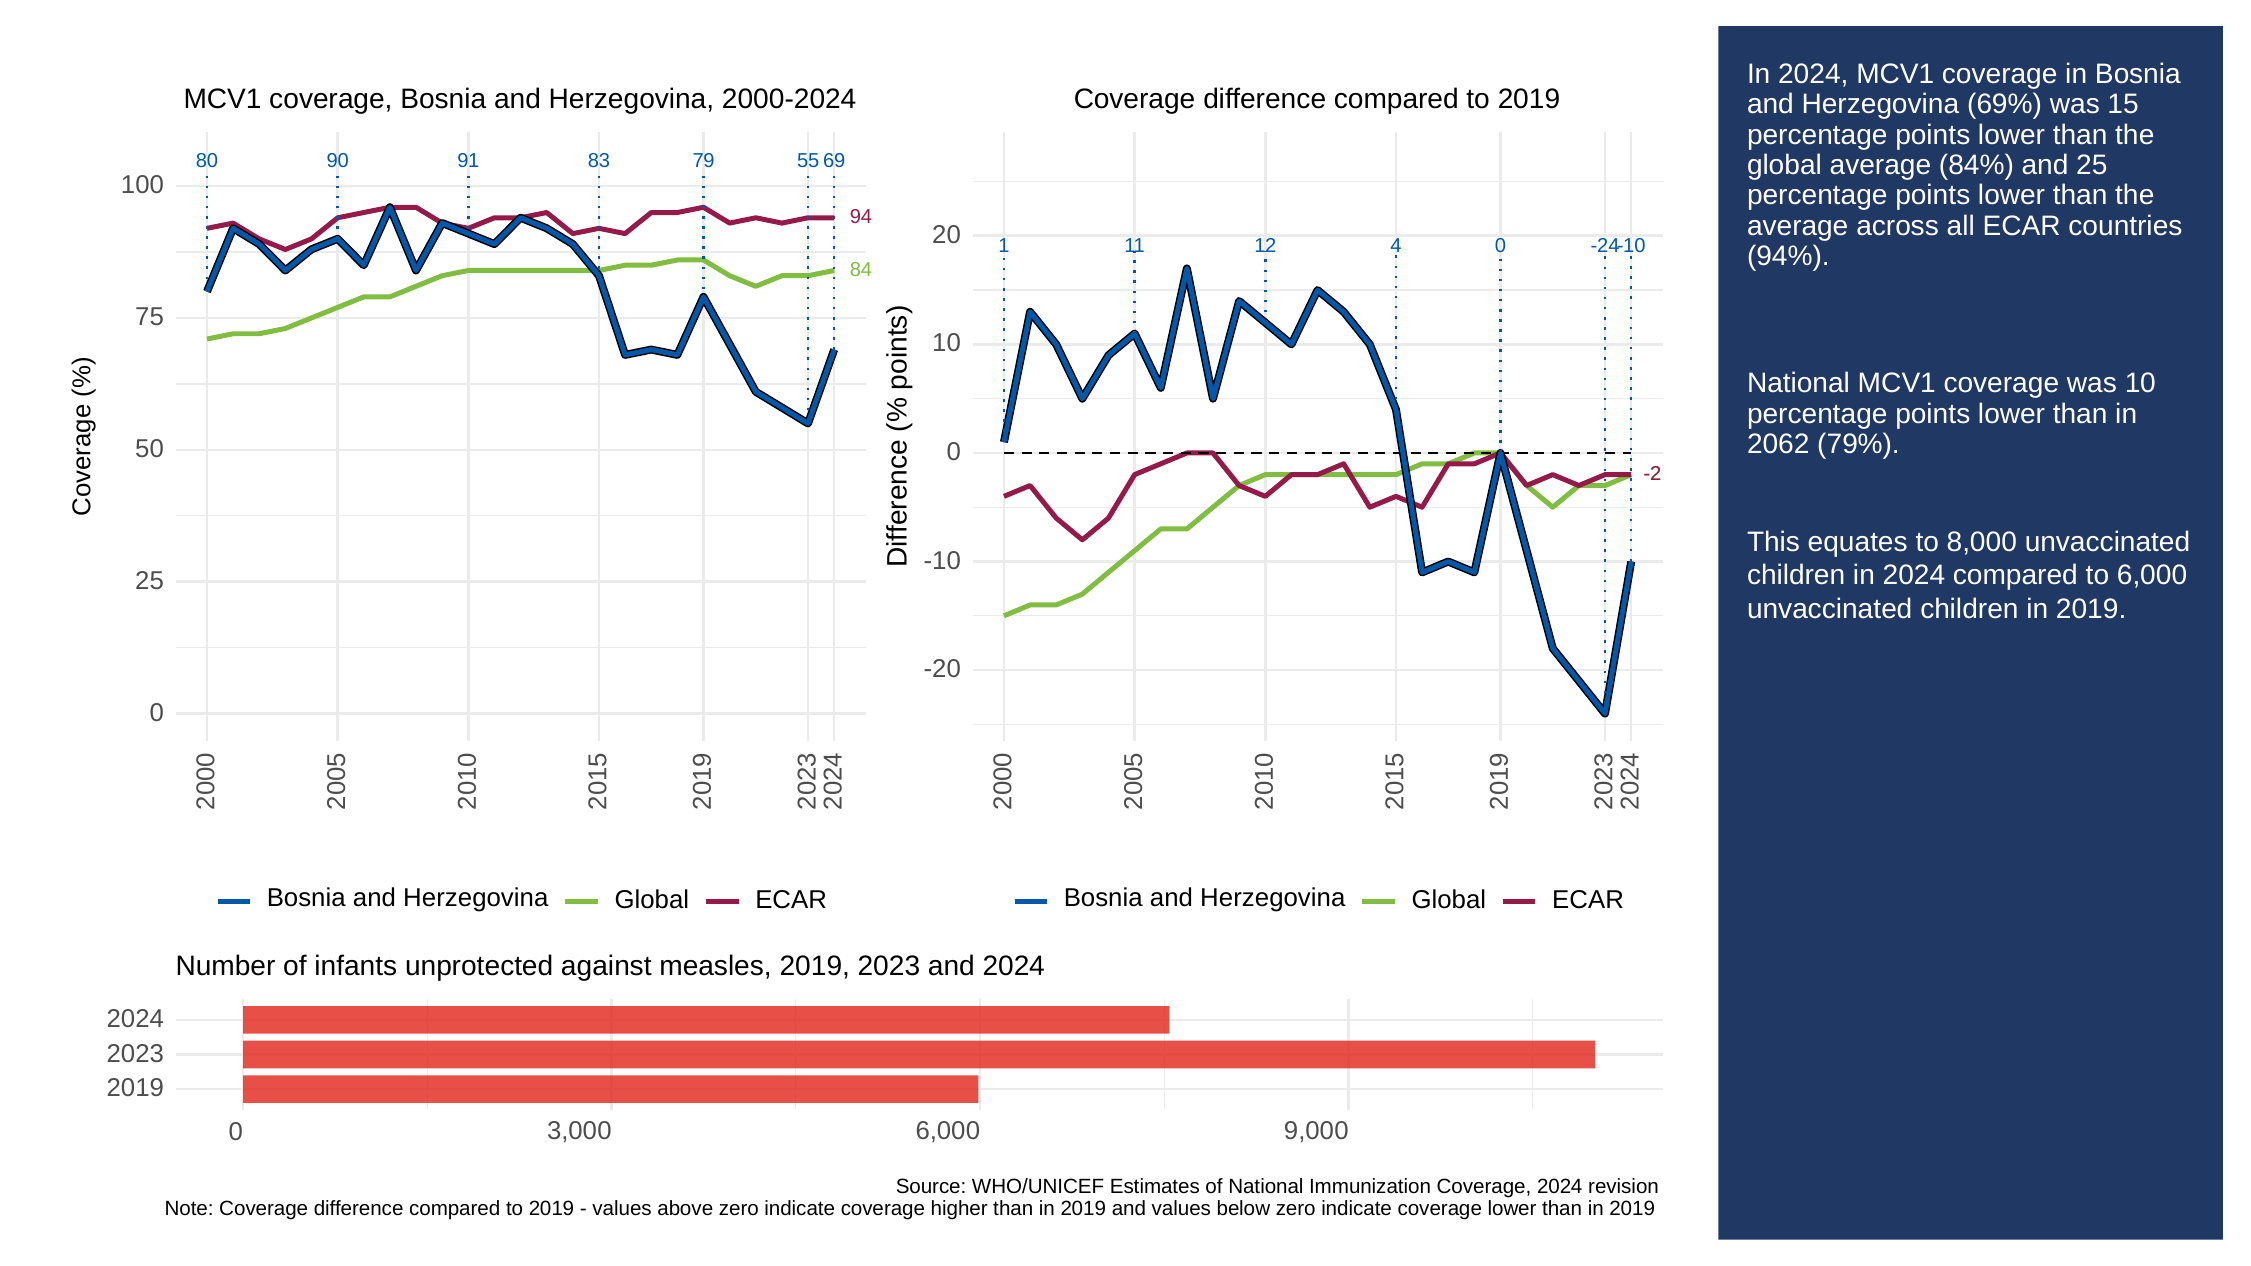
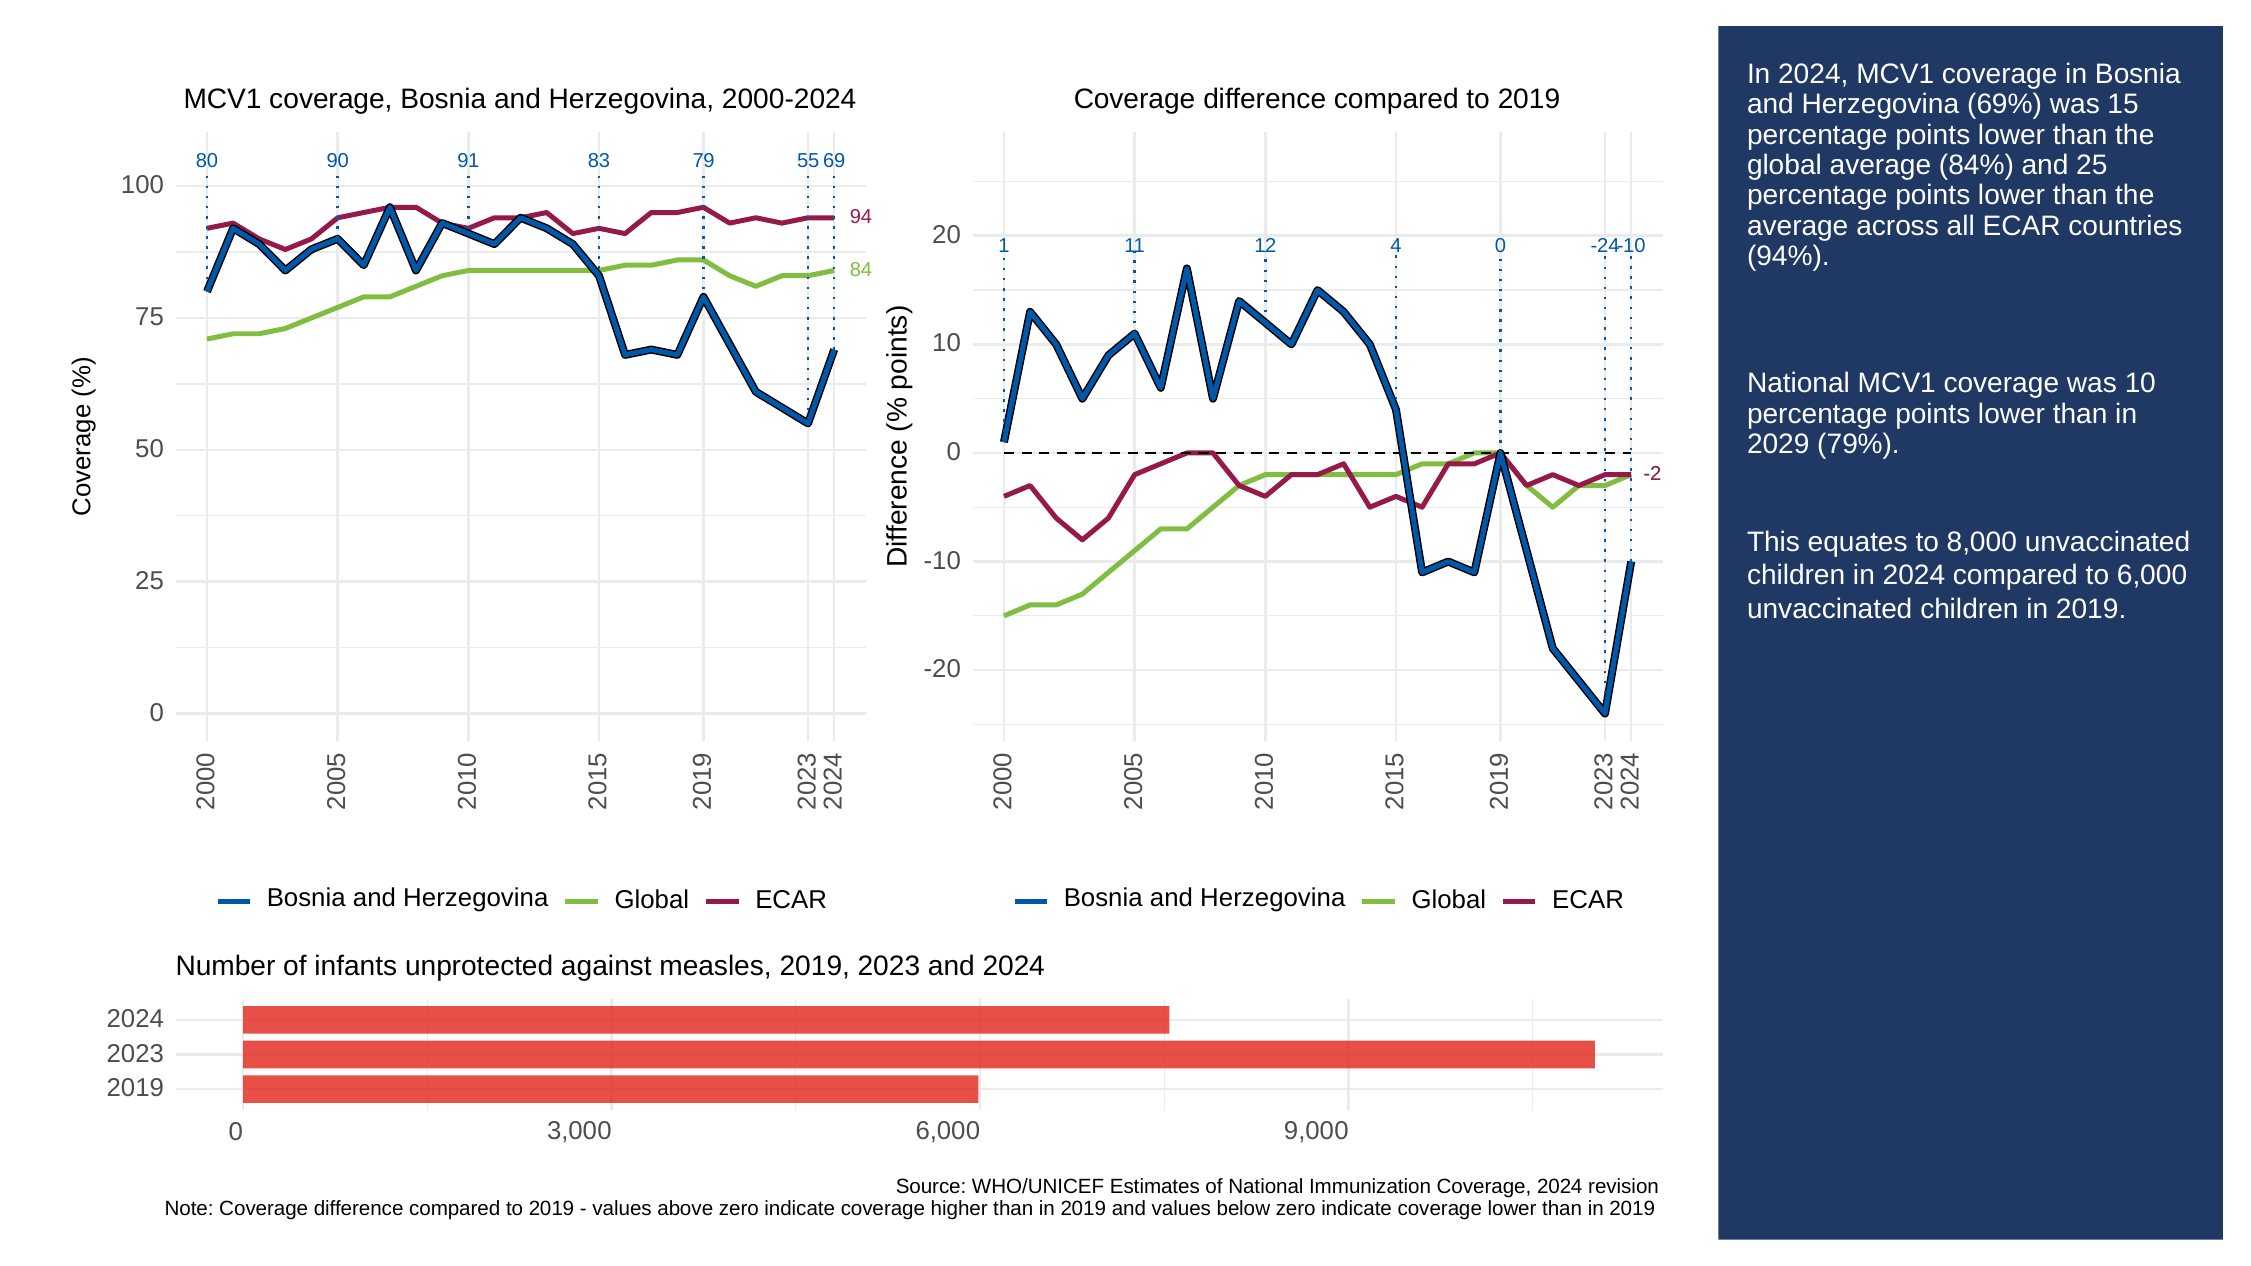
2062: 2062 -> 2029
